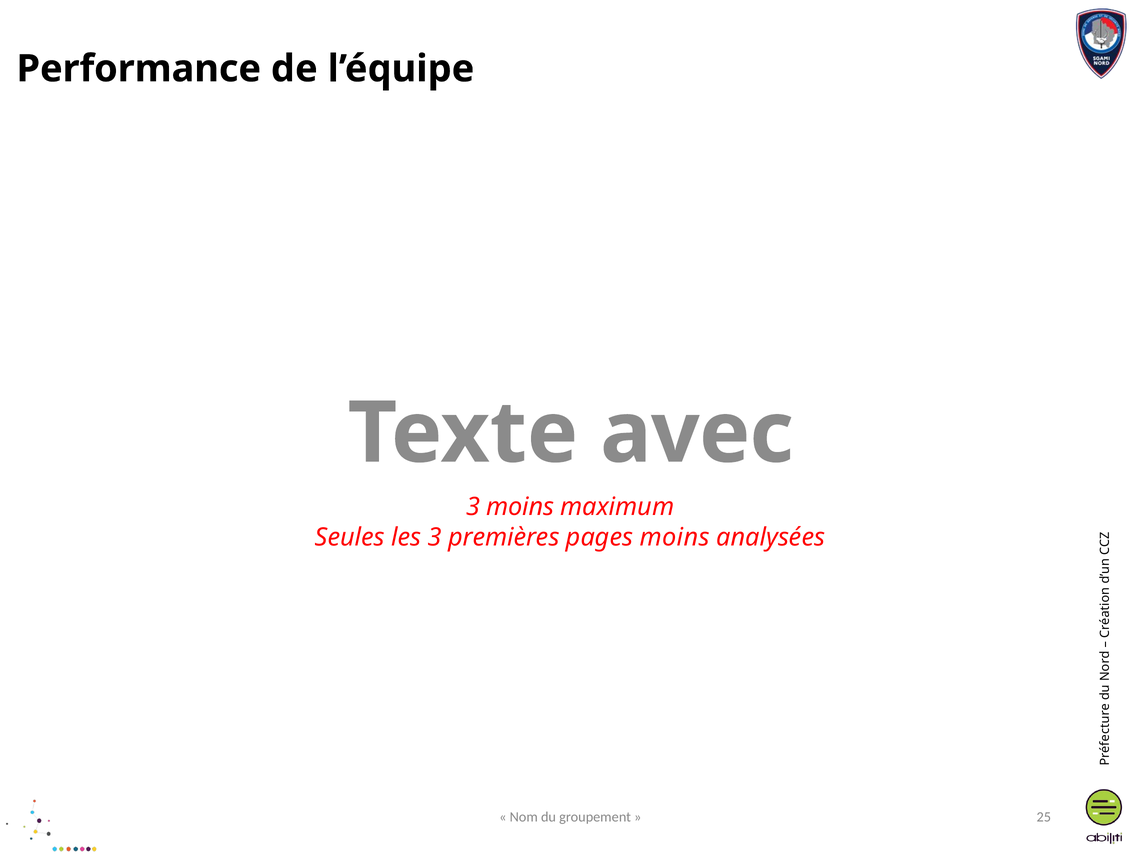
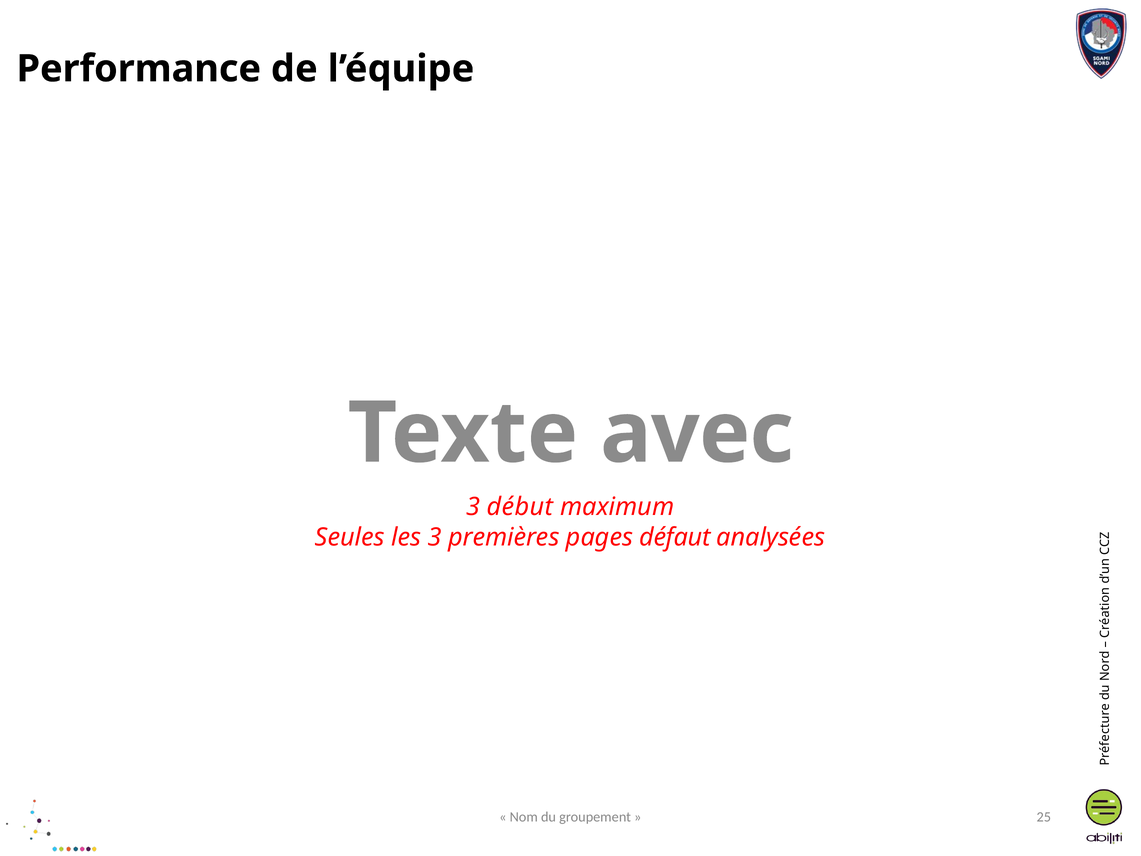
3 moins: moins -> début
pages moins: moins -> défaut
